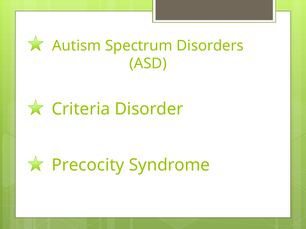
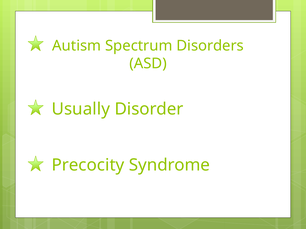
Criteria: Criteria -> Usually
